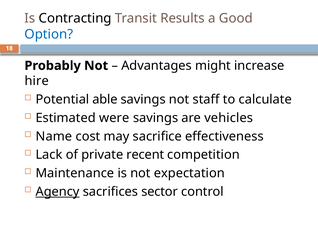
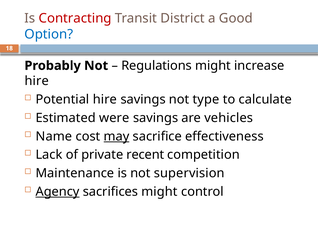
Contracting colour: black -> red
Results: Results -> District
Advantages: Advantages -> Regulations
Potential able: able -> hire
staff: staff -> type
may underline: none -> present
expectation: expectation -> supervision
sacrifices sector: sector -> might
